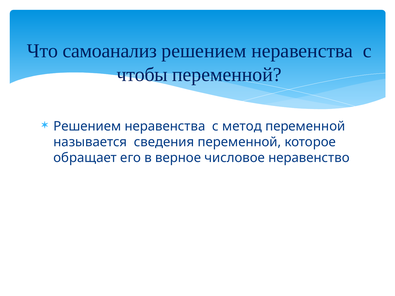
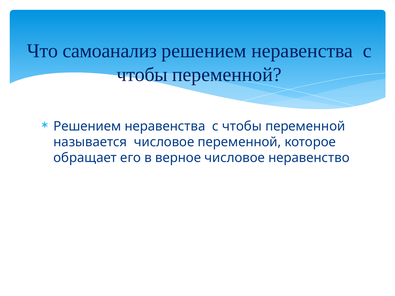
метод at (242, 126): метод -> чтобы
называется сведения: сведения -> числовое
